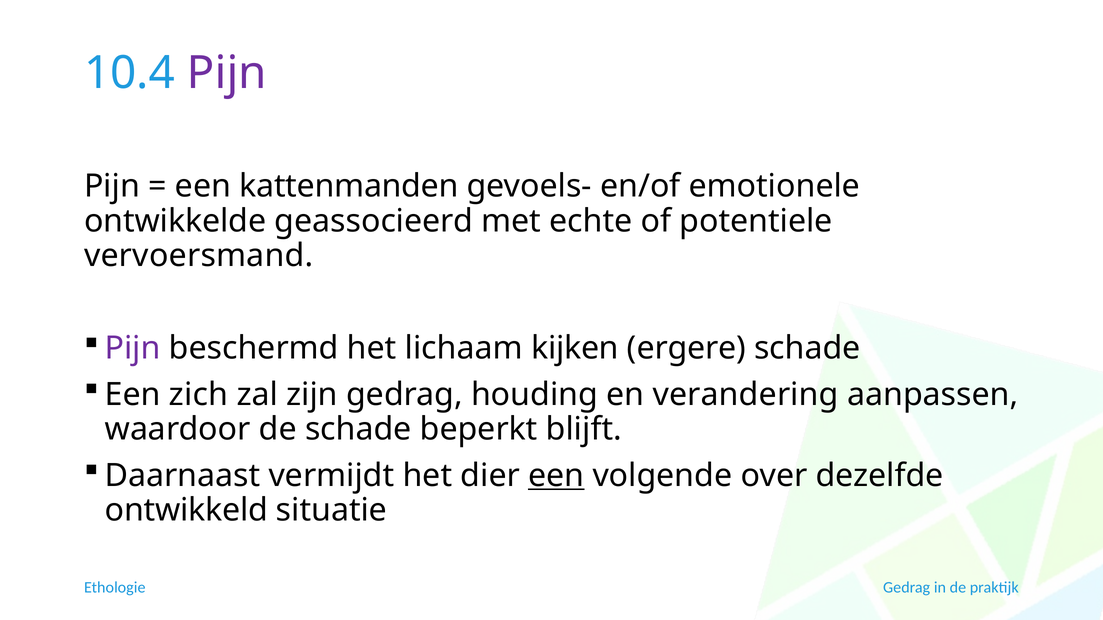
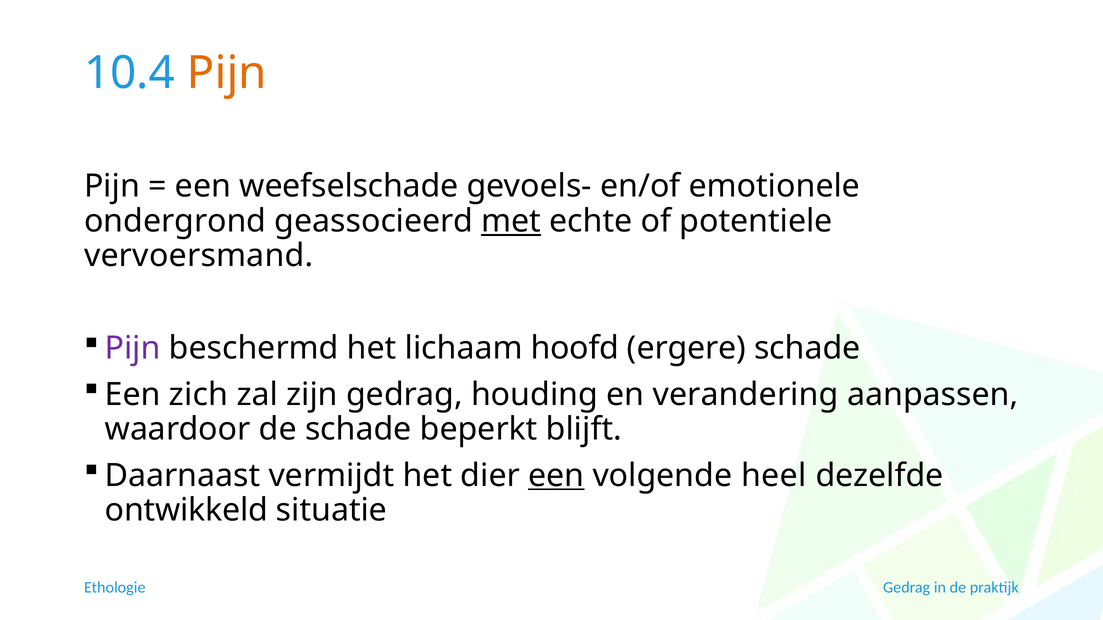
Pijn at (227, 73) colour: purple -> orange
kattenmanden: kattenmanden -> weefselschade
ontwikkelde: ontwikkelde -> ondergrond
met underline: none -> present
kijken: kijken -> hoofd
over: over -> heel
